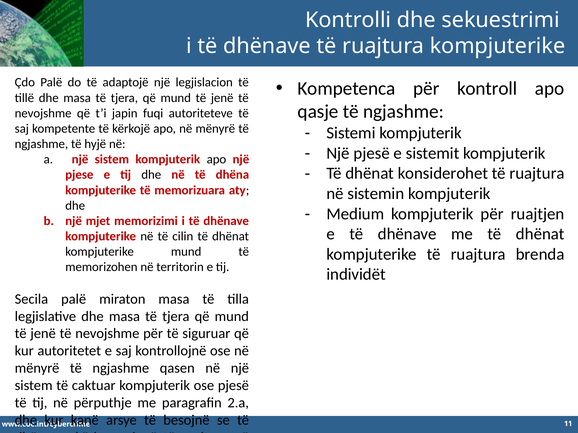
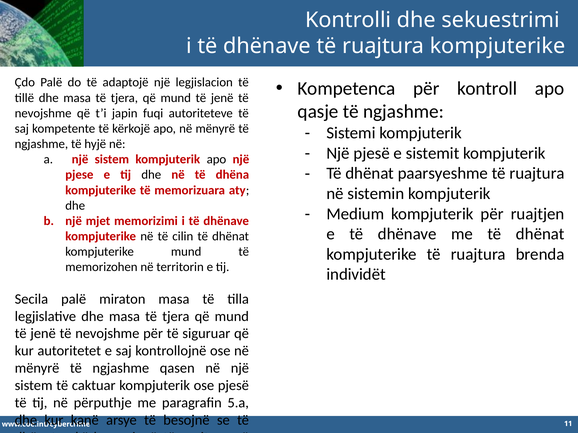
konsiderohet: konsiderohet -> paarsyeshme
2.a: 2.a -> 5.a
